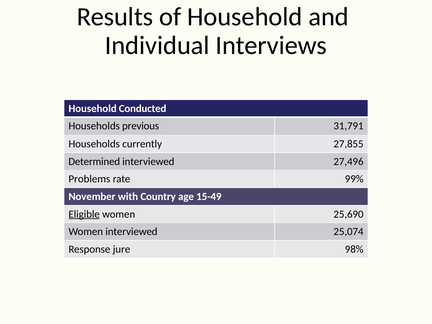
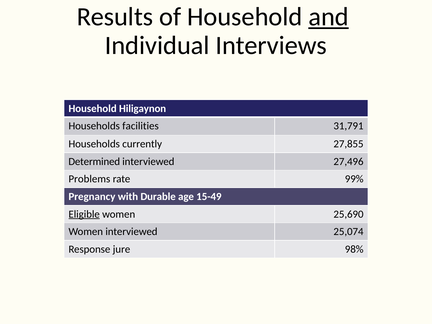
and underline: none -> present
Conducted: Conducted -> Hiligaynon
previous: previous -> facilities
November: November -> Pregnancy
Country: Country -> Durable
